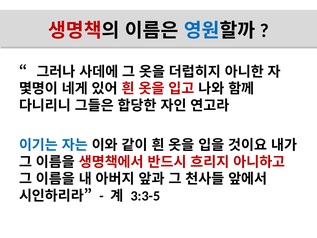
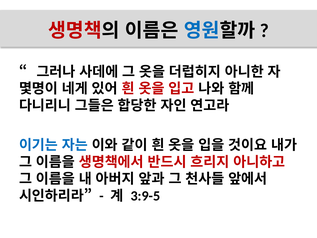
3:3-5: 3:3-5 -> 3:9-5
